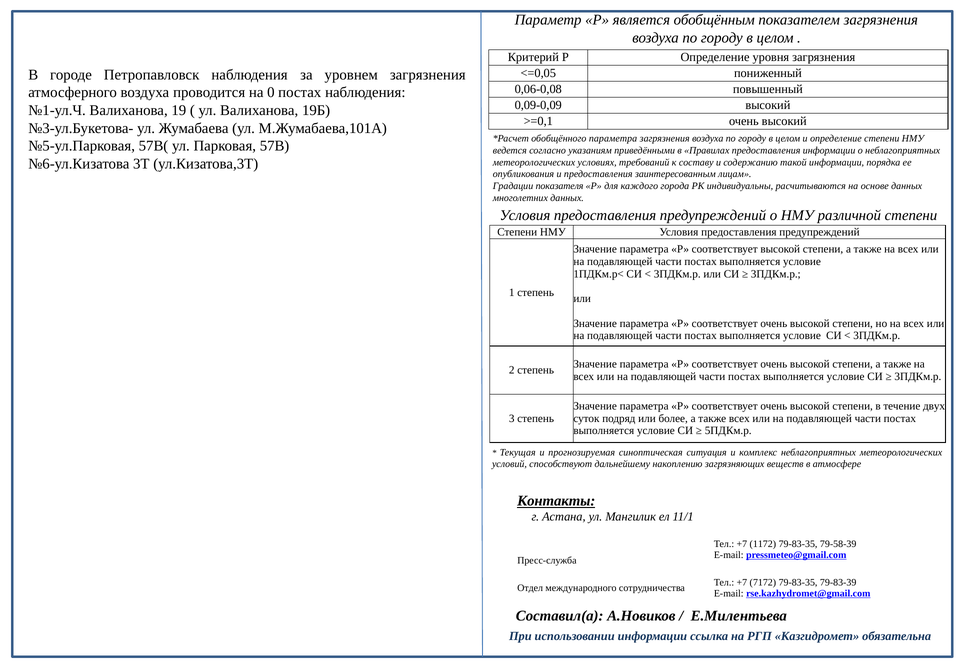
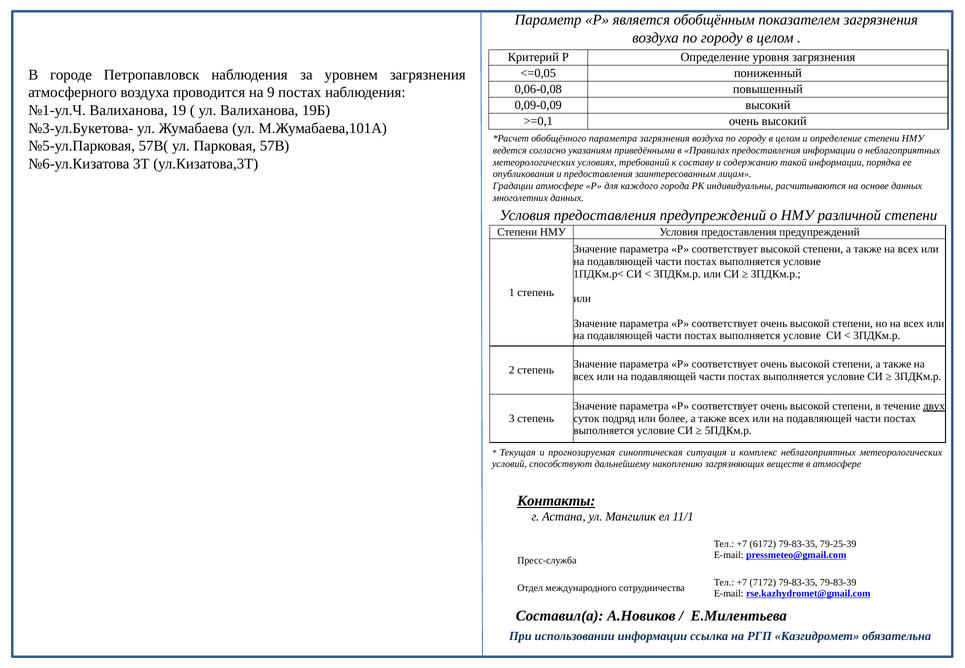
0: 0 -> 9
Градации показателя: показателя -> атмосфере
двух underline: none -> present
1172: 1172 -> 6172
79-58-39: 79-58-39 -> 79-25-39
